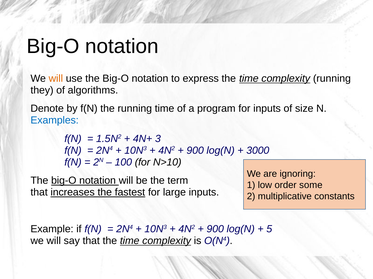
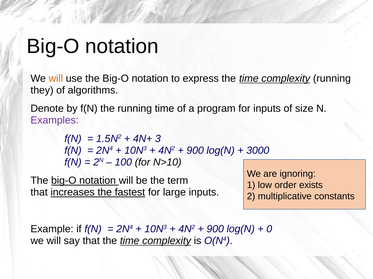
Examples colour: blue -> purple
some: some -> exists
5: 5 -> 0
